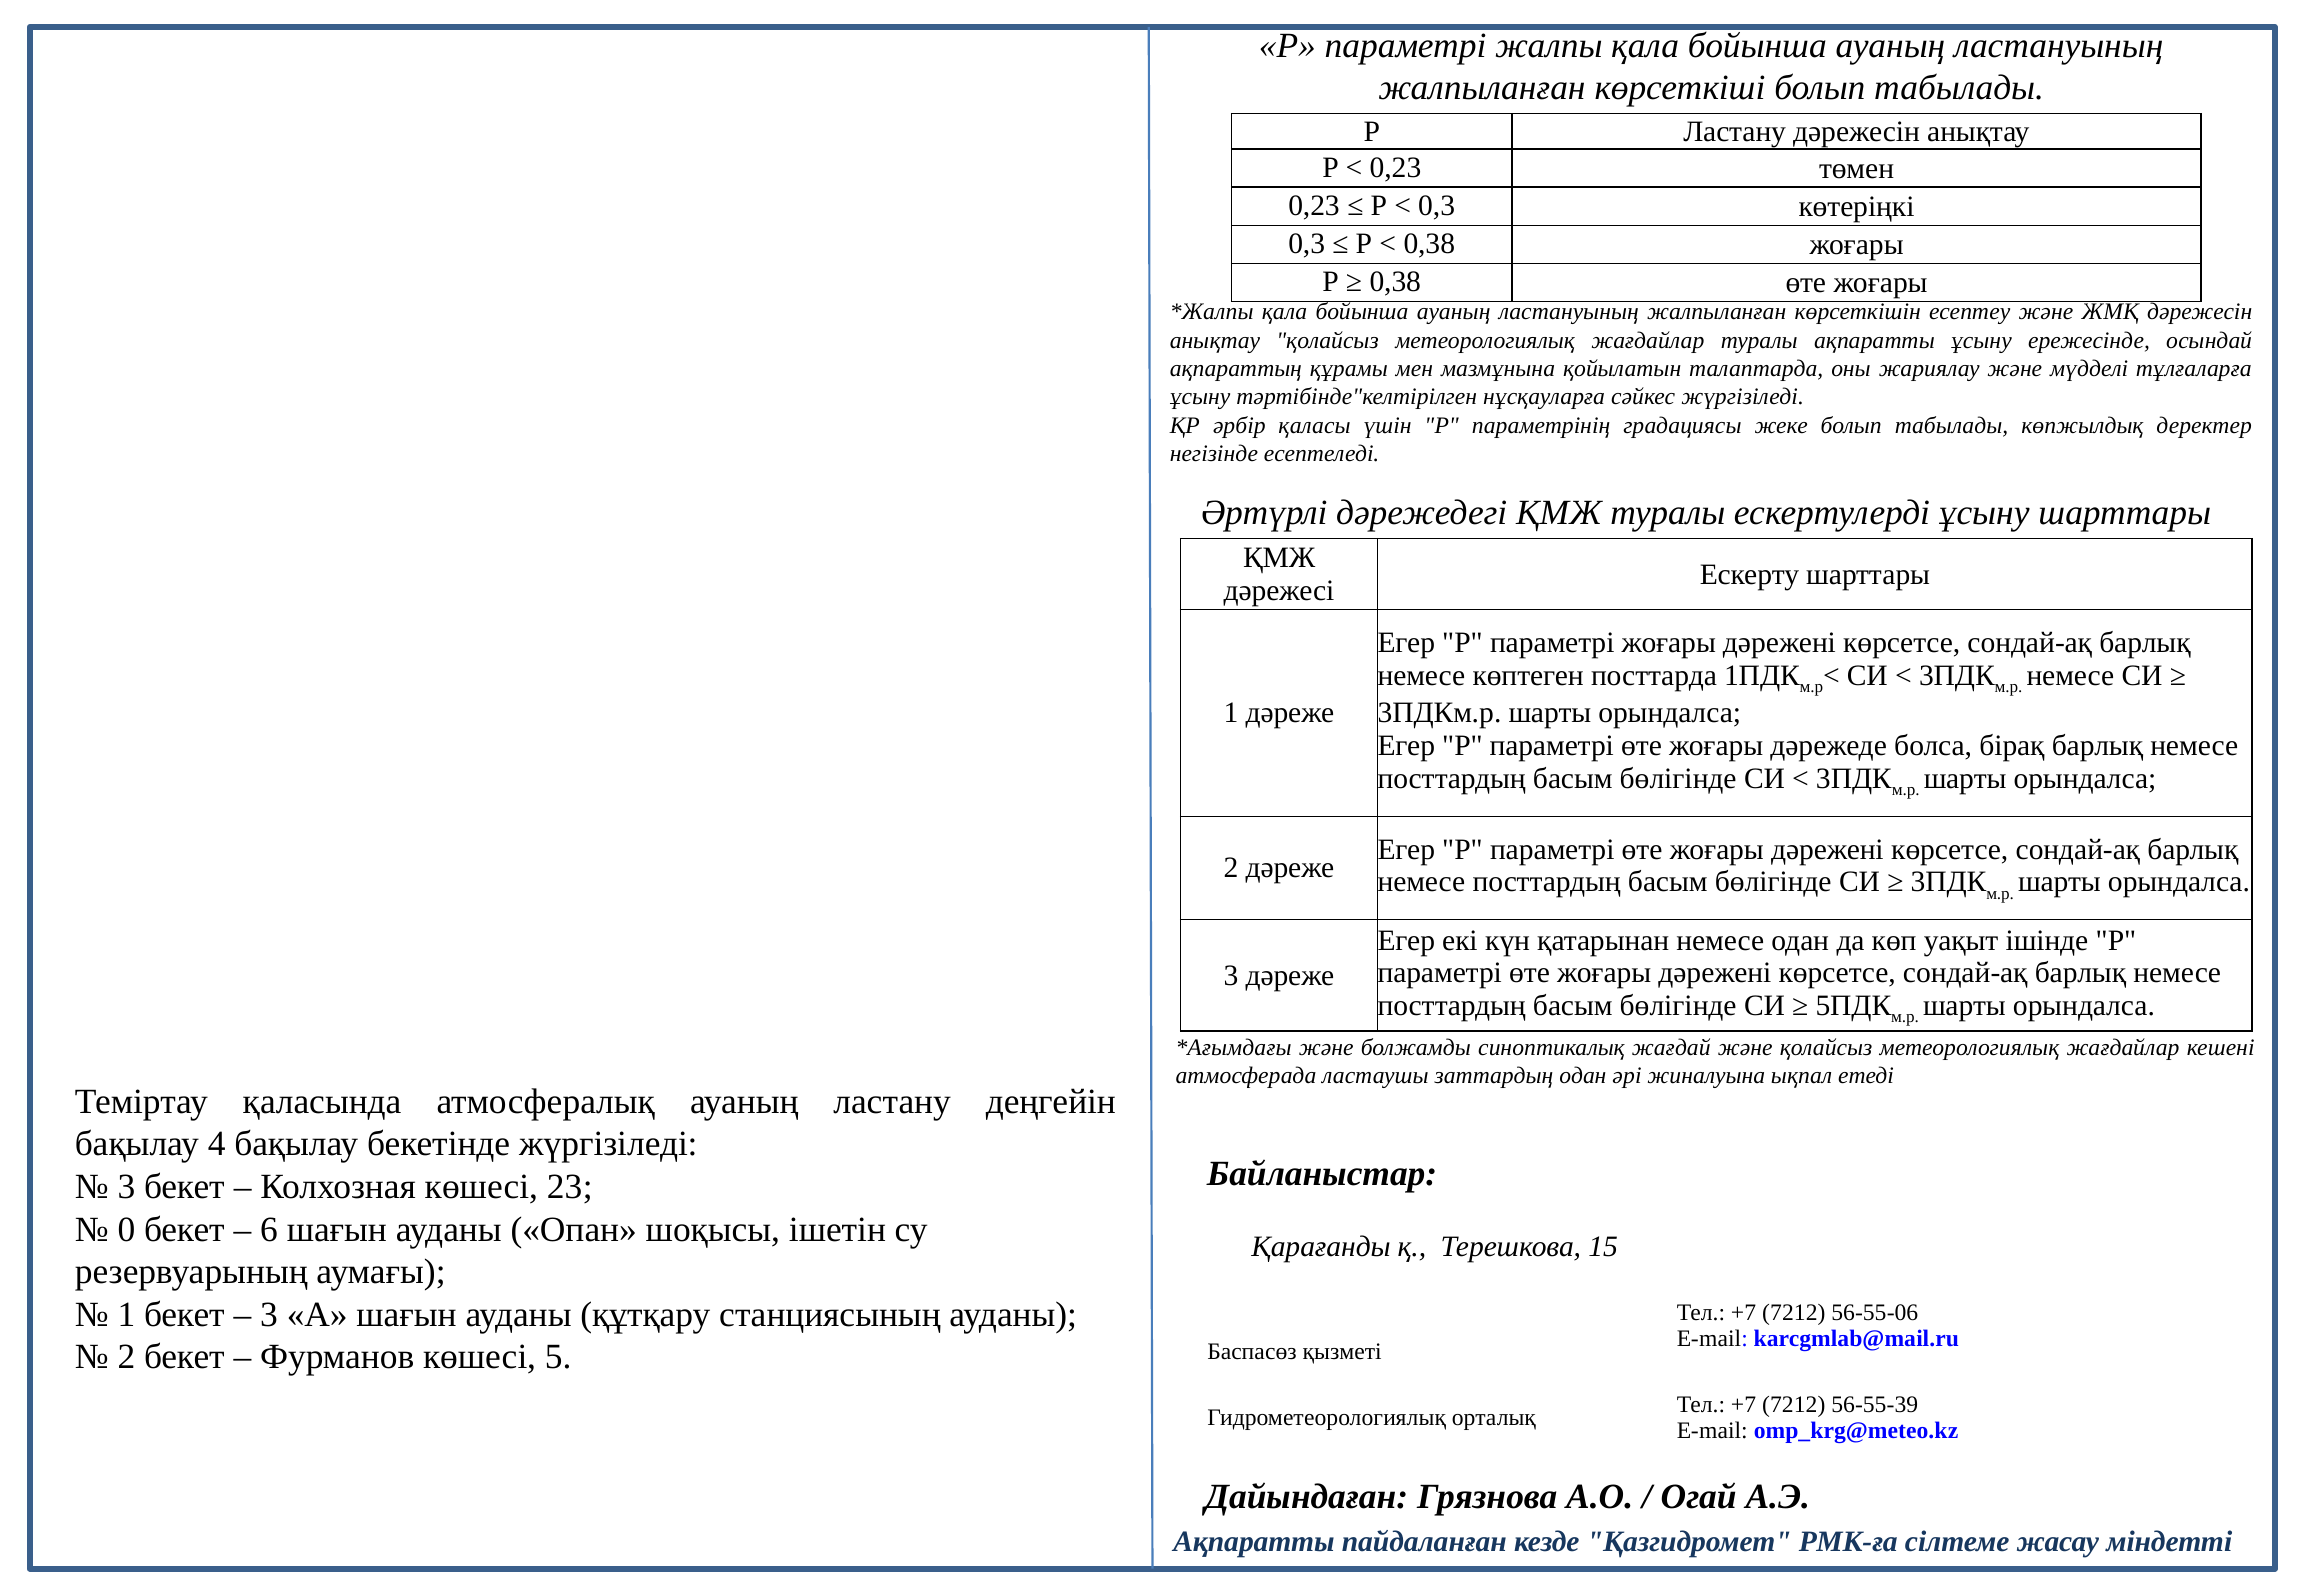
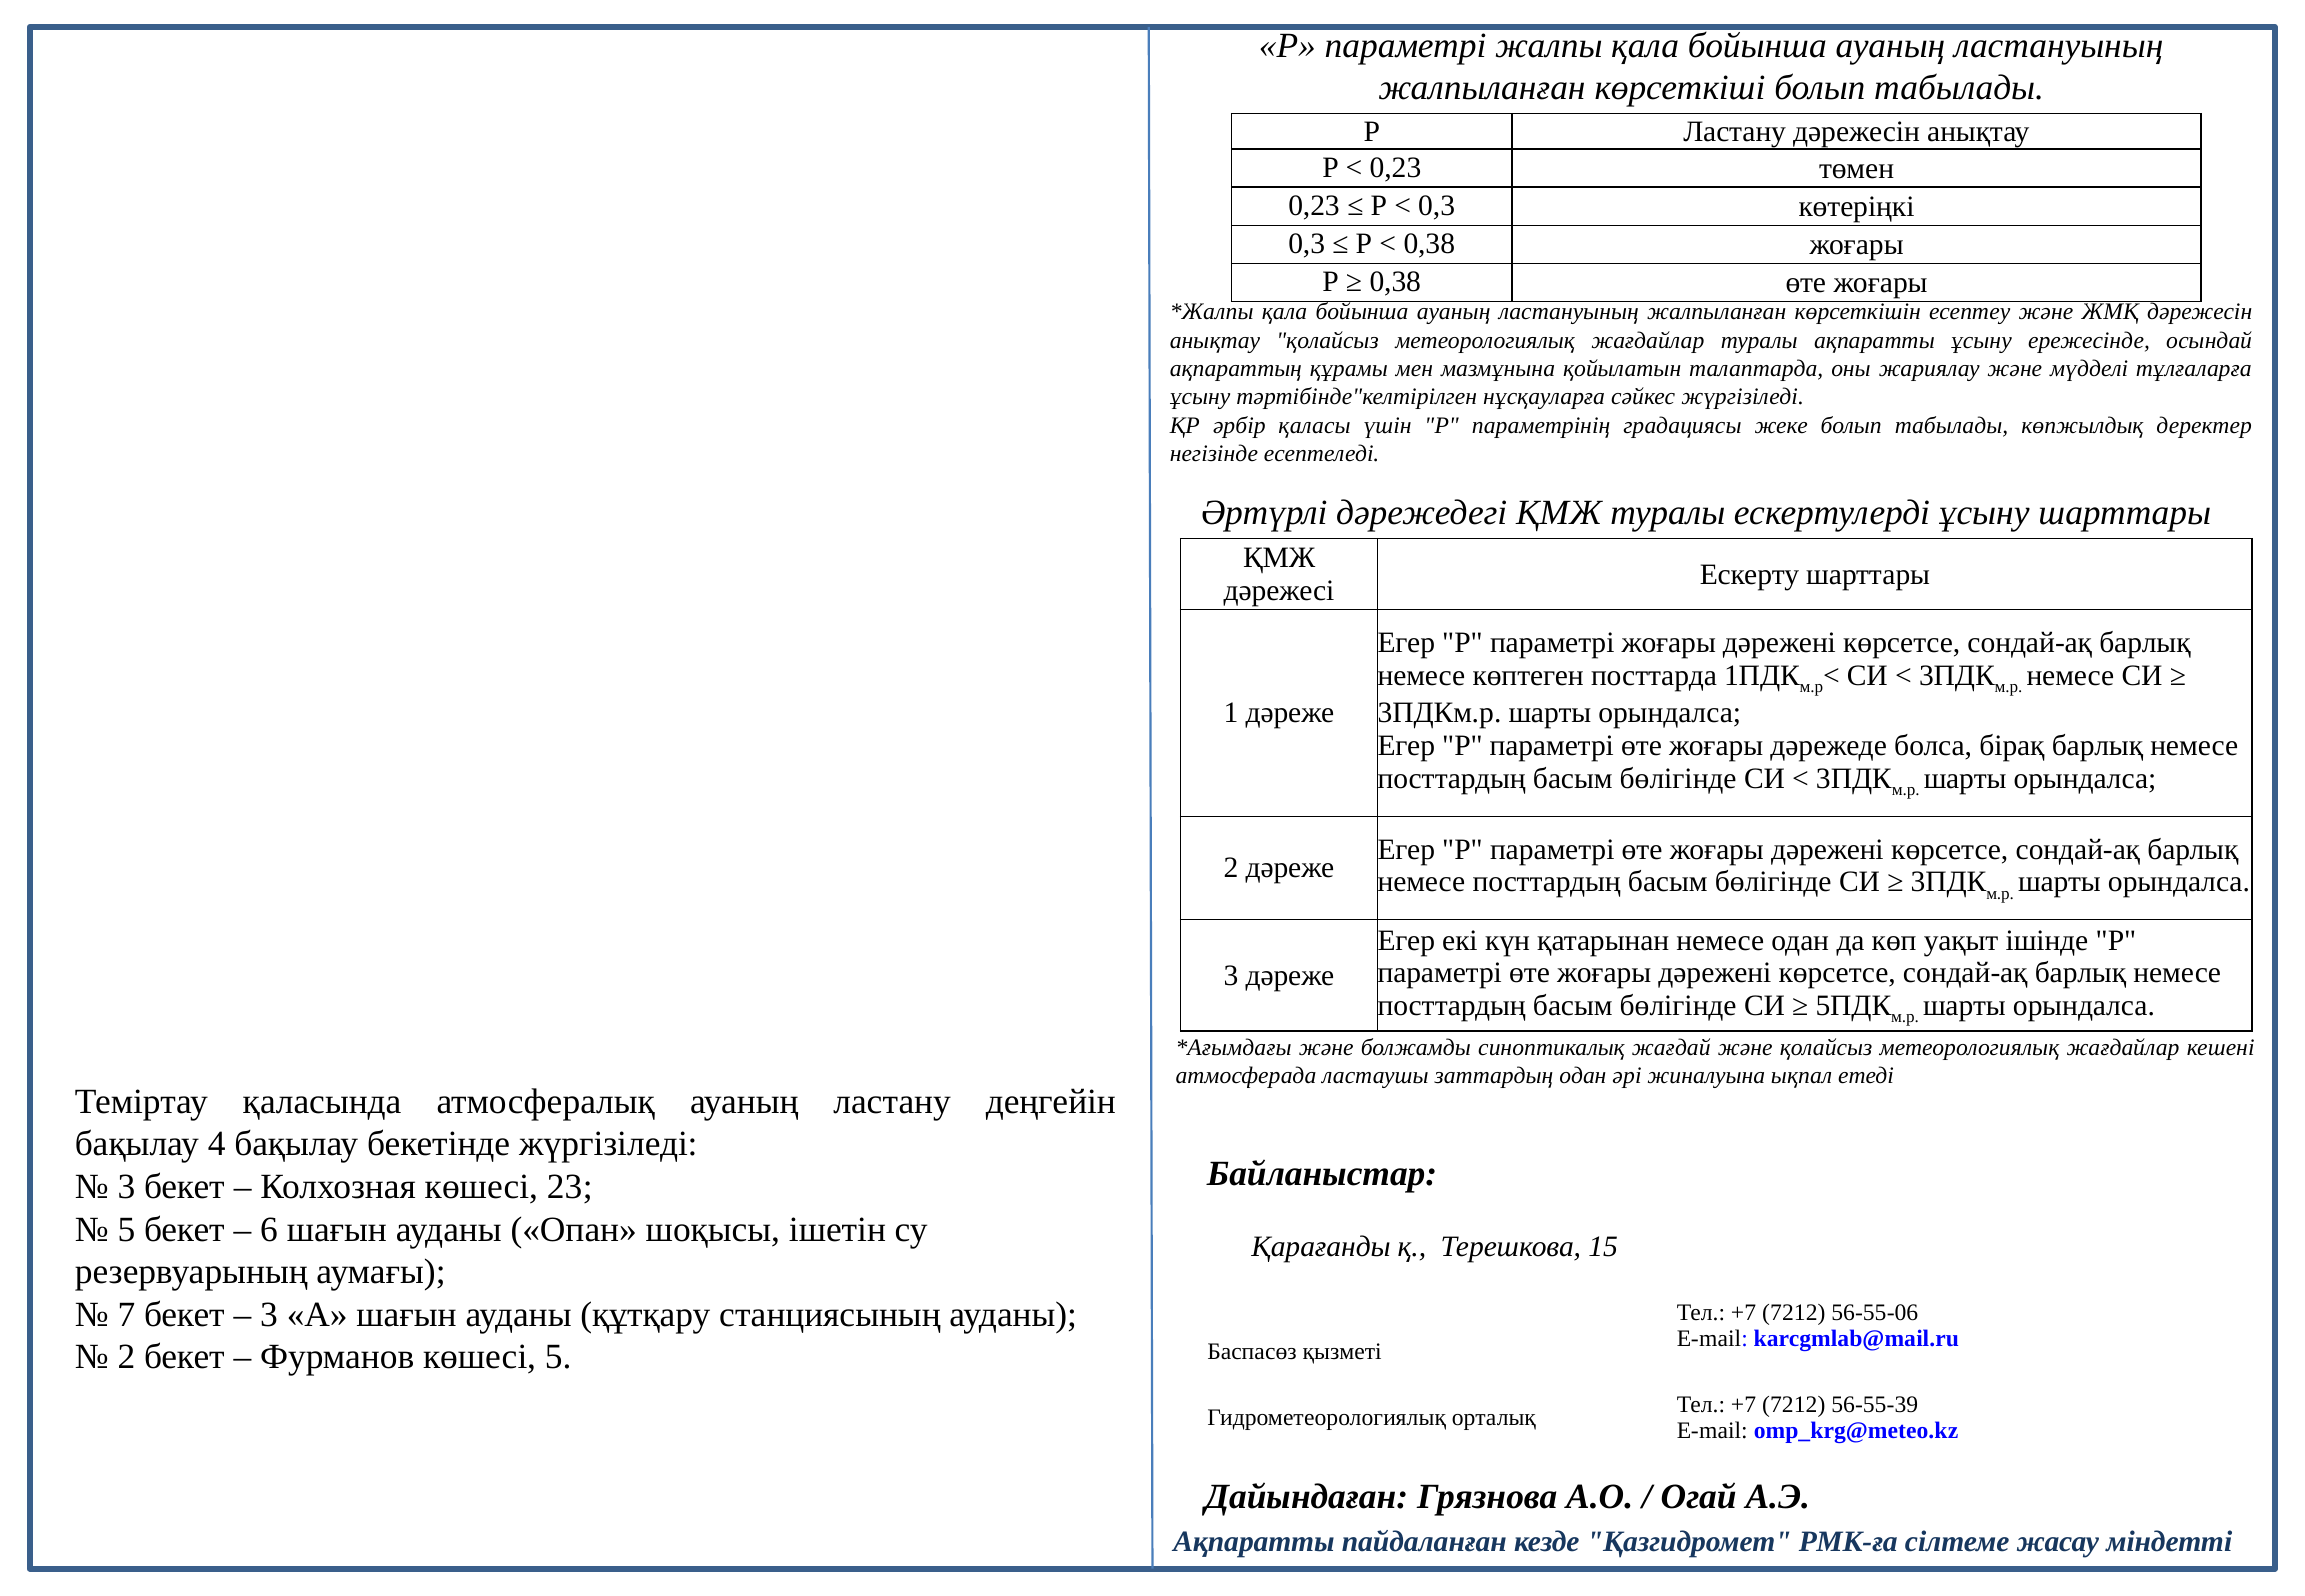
0 at (126, 1229): 0 -> 5
1 at (126, 1314): 1 -> 7
